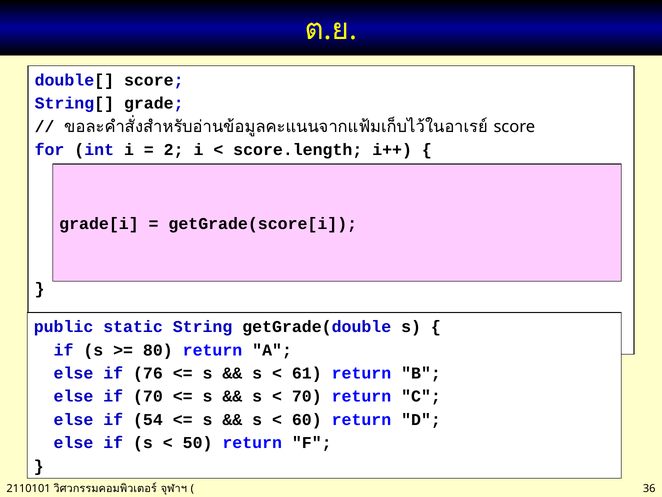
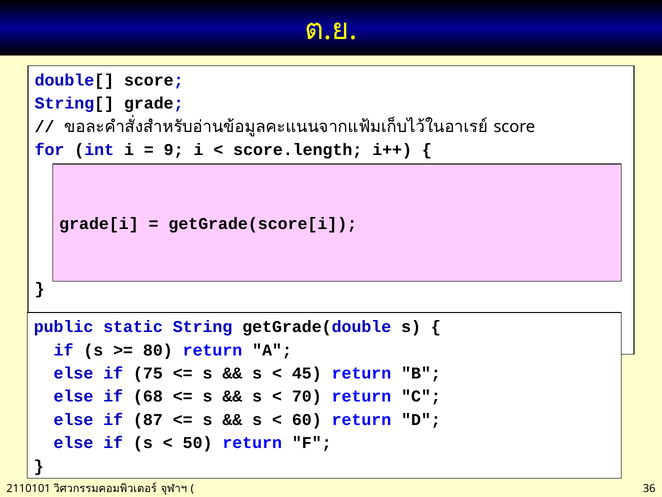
2: 2 -> 9
76: 76 -> 75
61: 61 -> 45
70 at (148, 396): 70 -> 68
54: 54 -> 87
